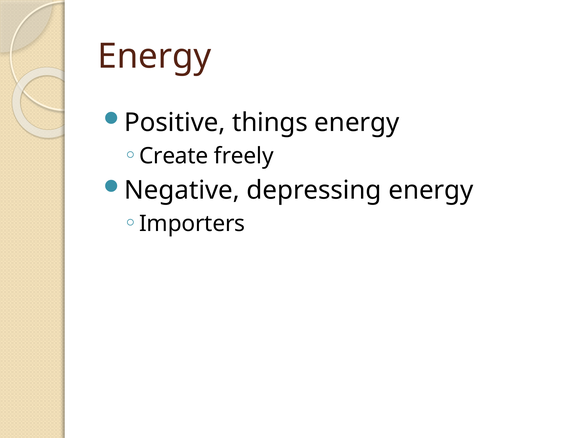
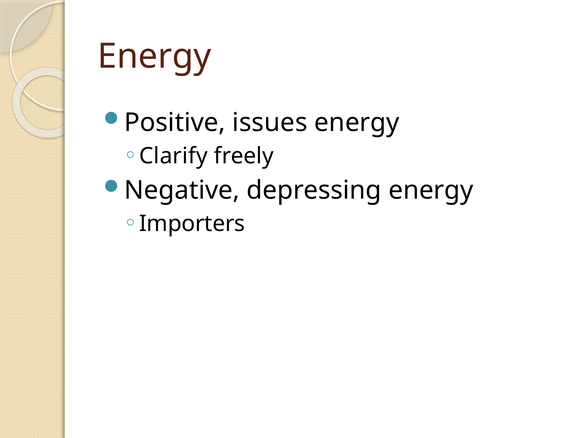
things: things -> issues
Create: Create -> Clarify
